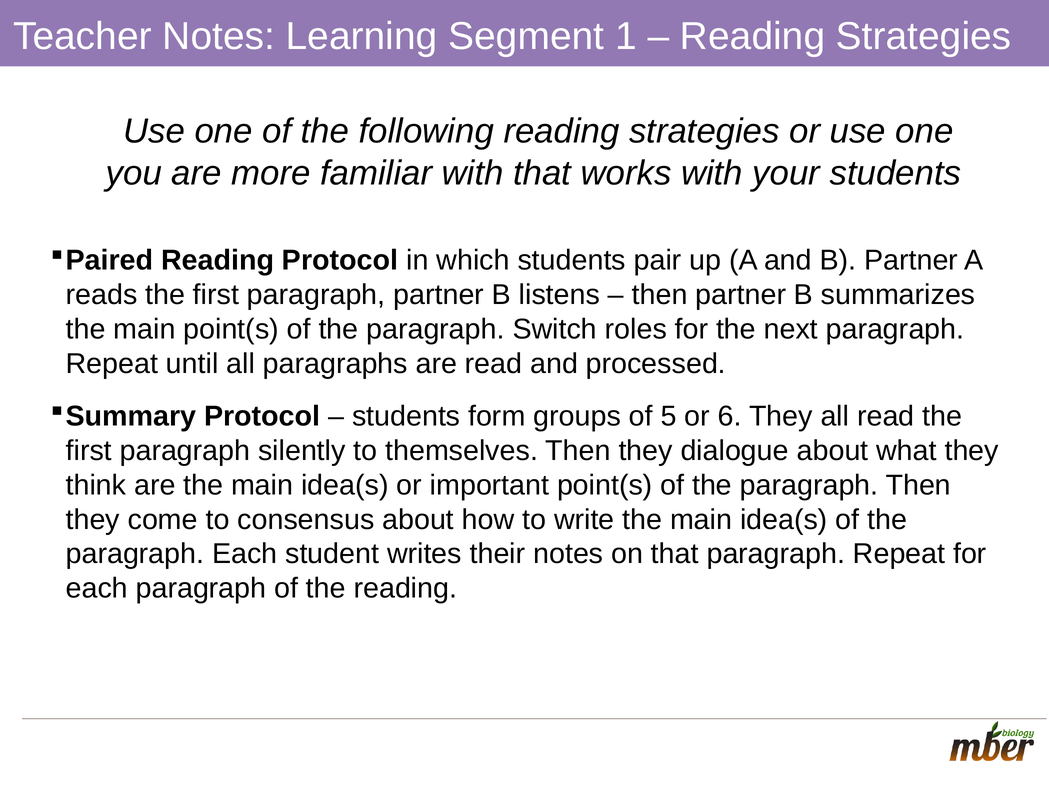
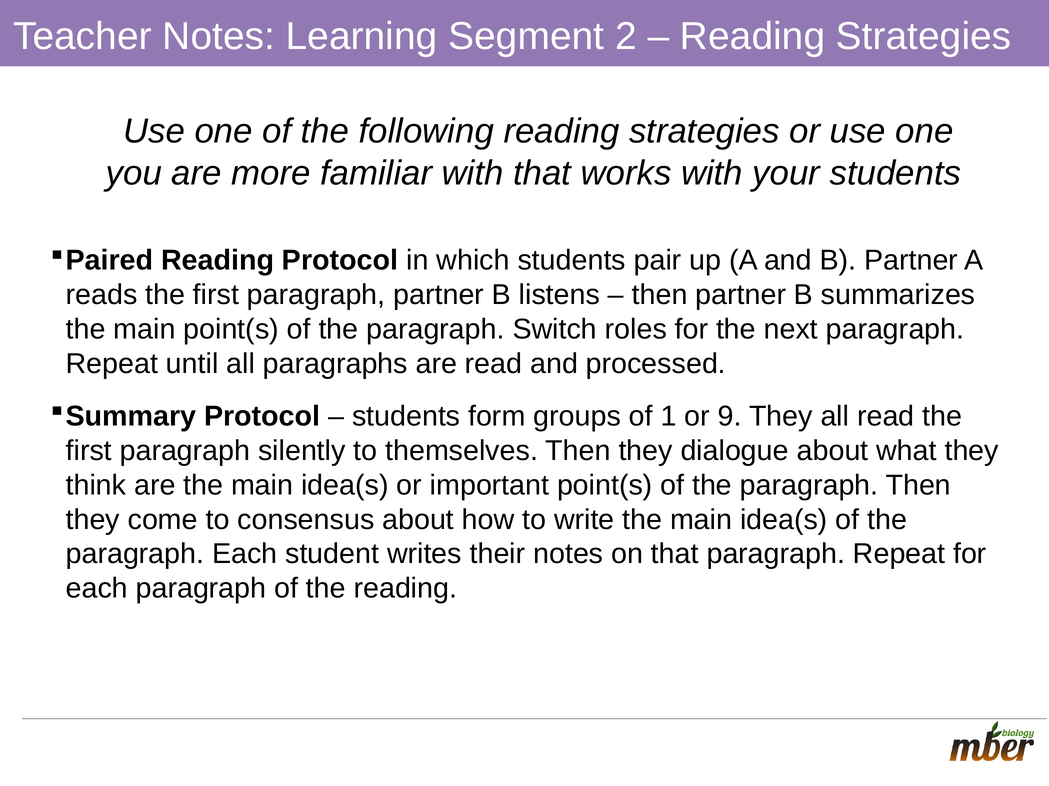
1: 1 -> 2
5: 5 -> 1
6: 6 -> 9
